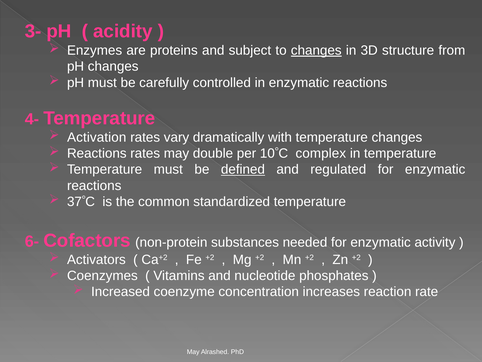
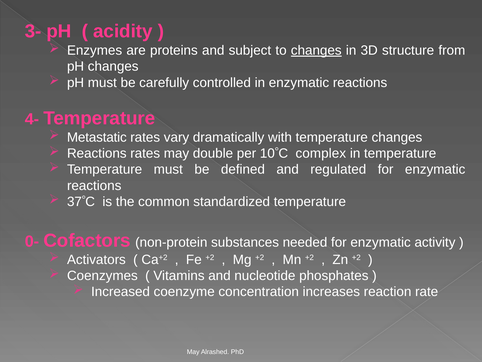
Activation: Activation -> Metastatic
defined underline: present -> none
6-: 6- -> 0-
